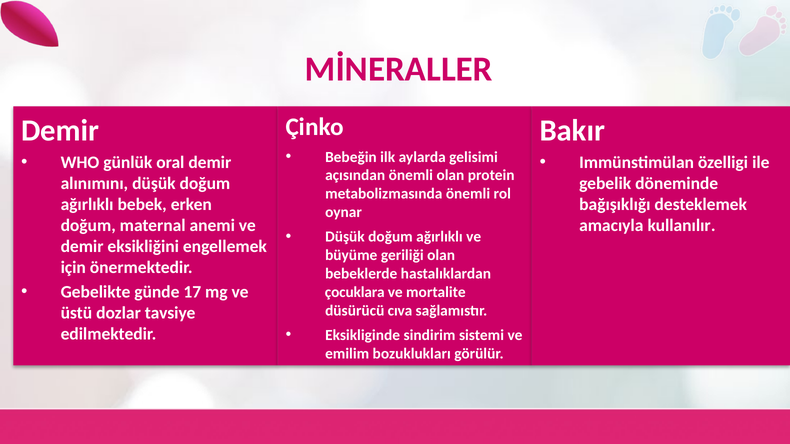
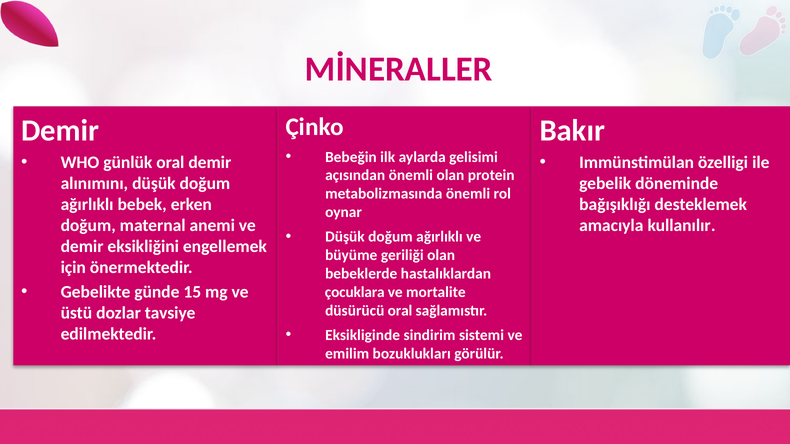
17: 17 -> 15
düsürücü cıva: cıva -> oral
